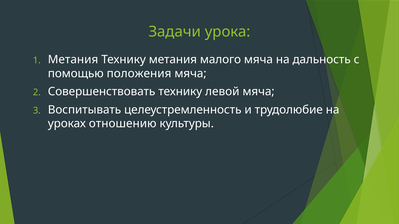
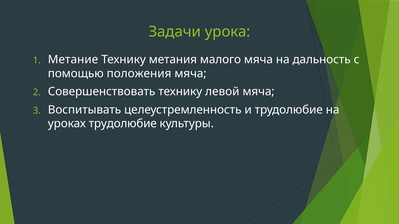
Метания at (73, 60): Метания -> Метание
уроках отношению: отношению -> трудолюбие
